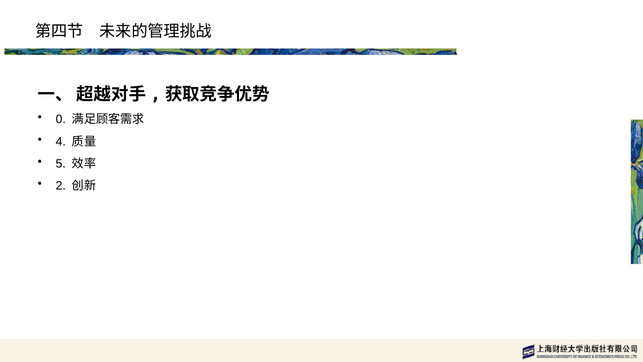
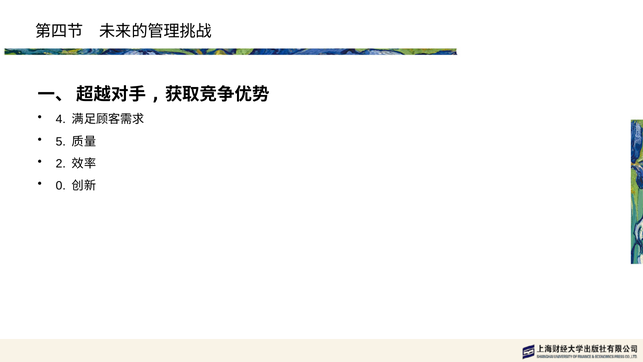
0: 0 -> 4
4: 4 -> 5
5: 5 -> 2
2: 2 -> 0
